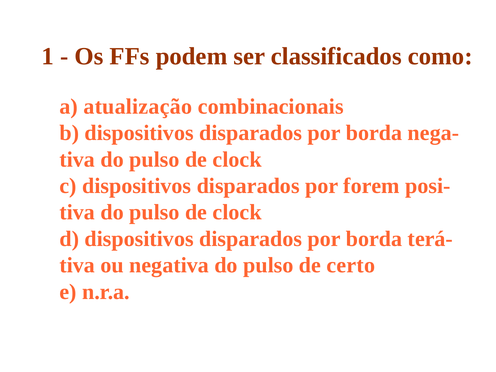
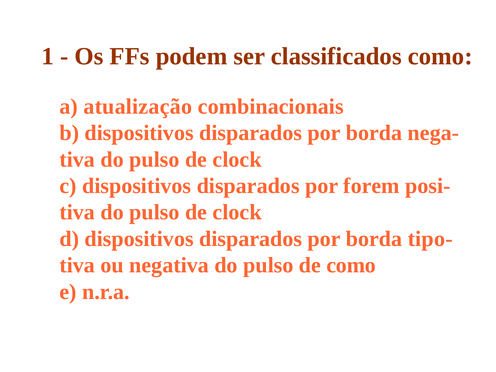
terá-: terá- -> tipo-
de certo: certo -> como
